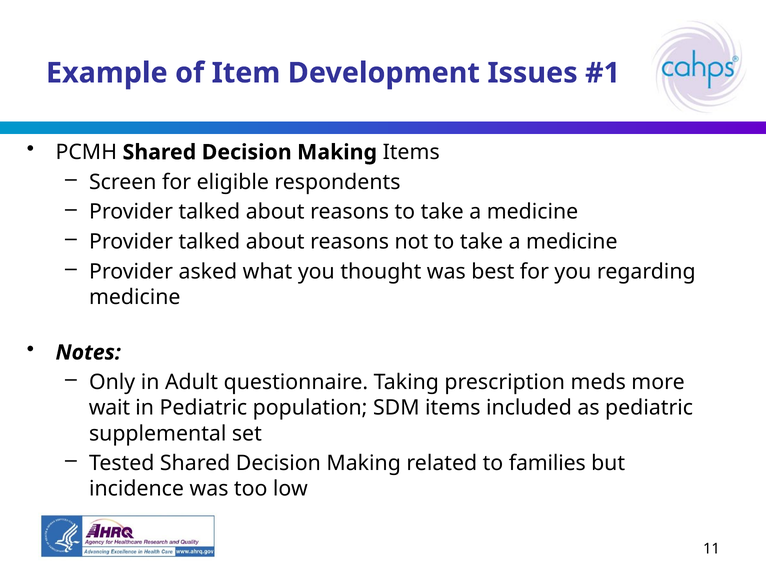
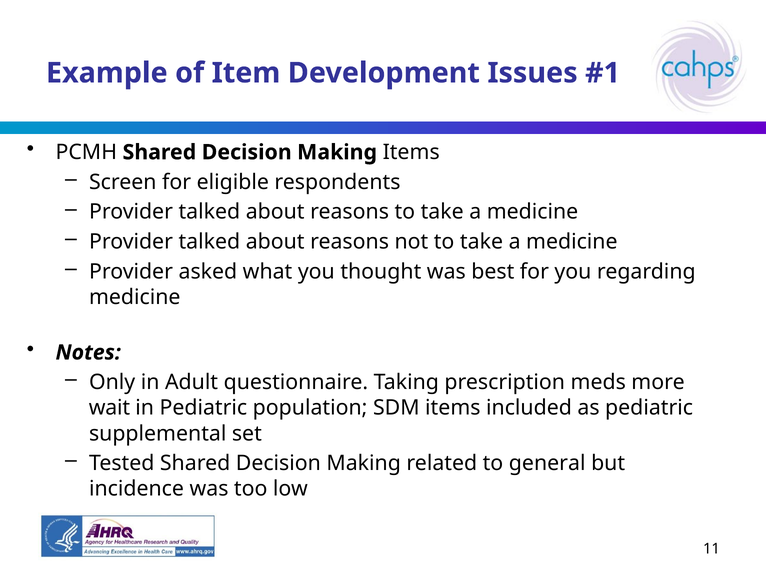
families: families -> general
